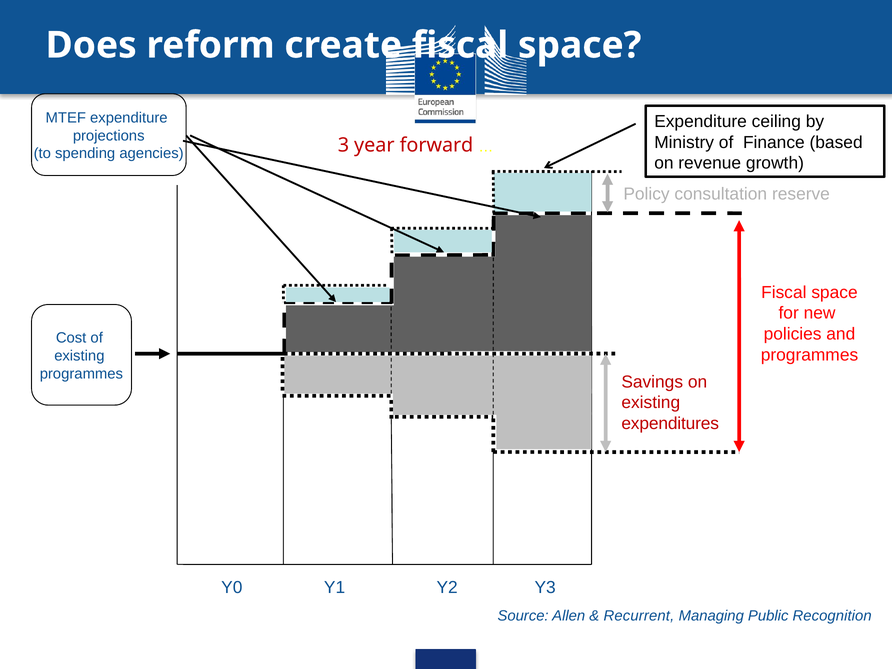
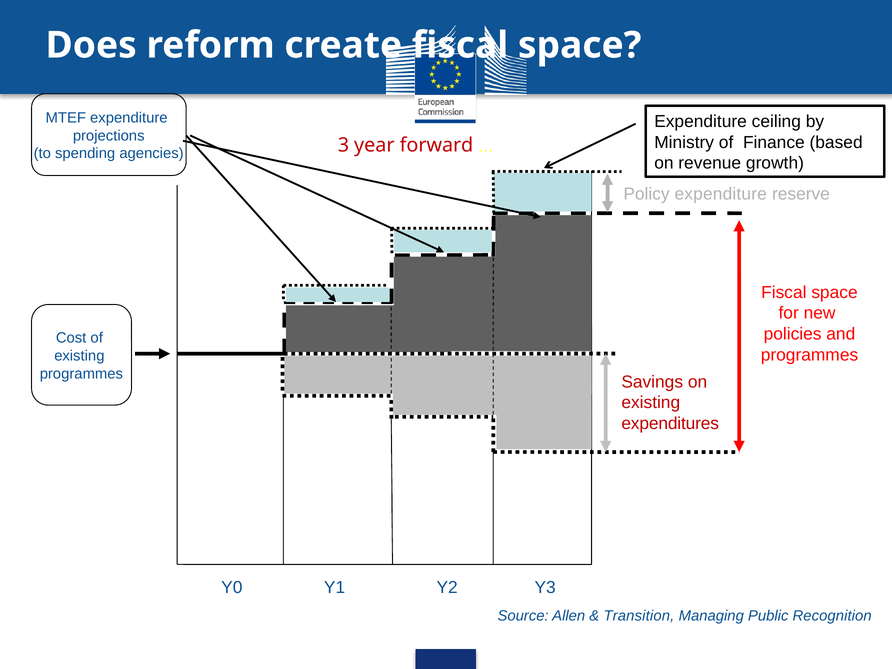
Policy consultation: consultation -> expenditure
Recurrent: Recurrent -> Transition
